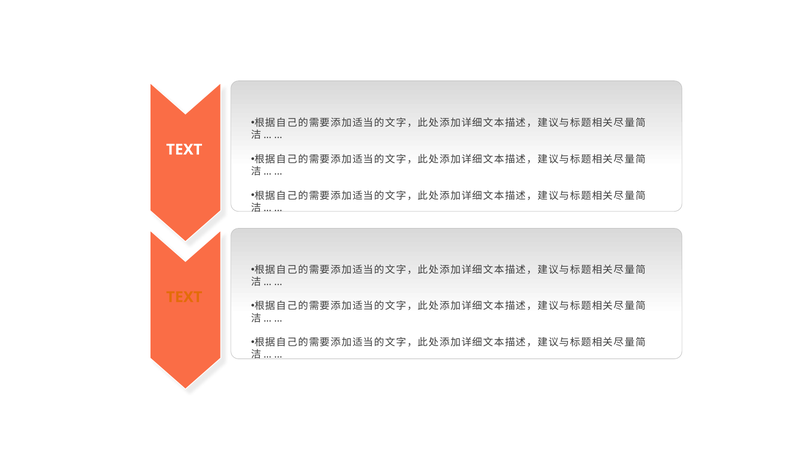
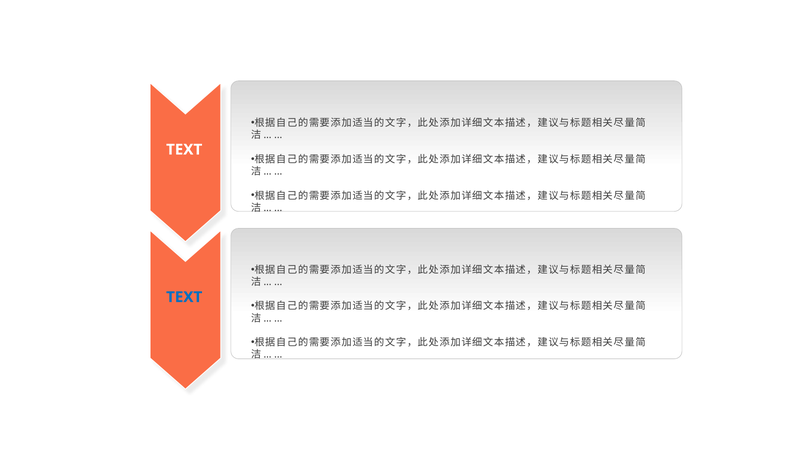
TEXT at (184, 297) colour: orange -> blue
